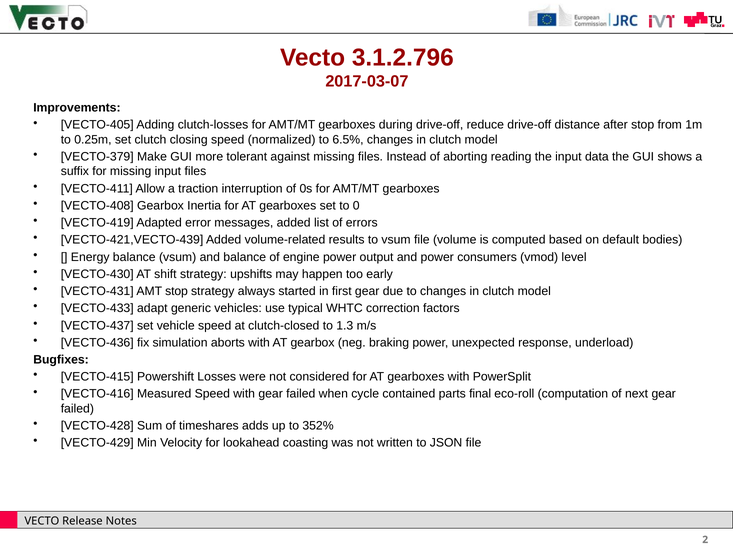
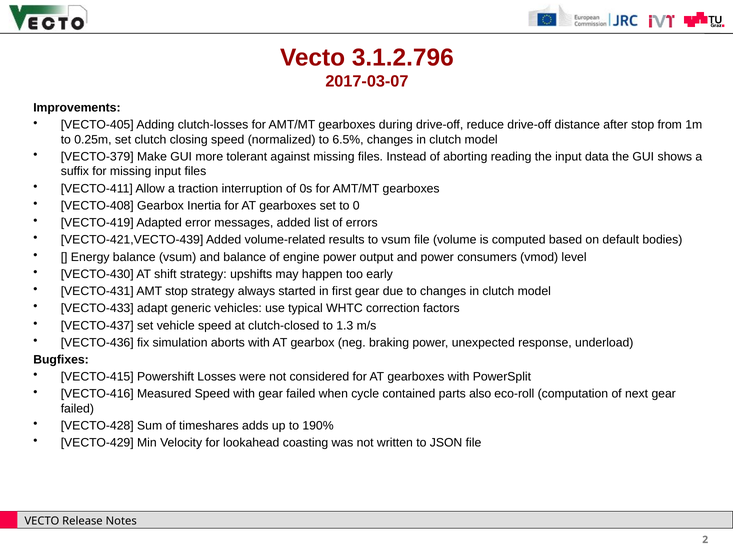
final: final -> also
352%: 352% -> 190%
